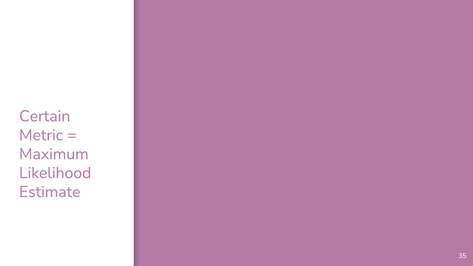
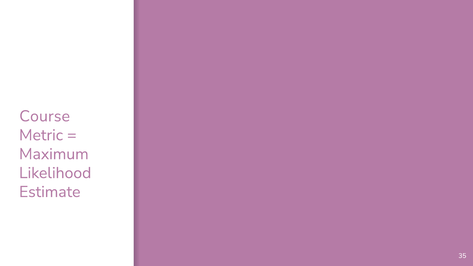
Certain: Certain -> Course
